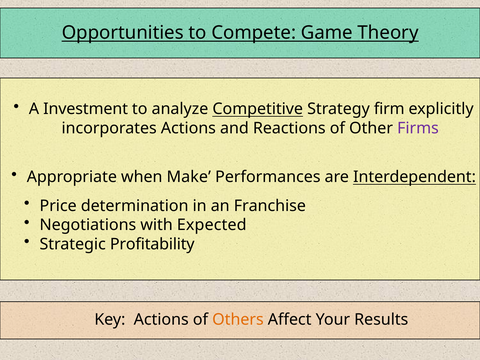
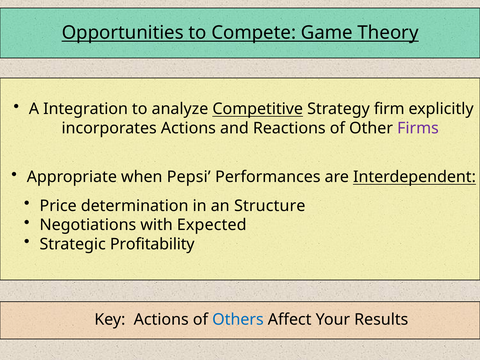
Investment: Investment -> Integration
Make: Make -> Pepsi
Franchise: Franchise -> Structure
Others colour: orange -> blue
